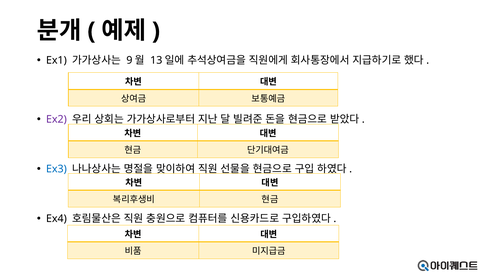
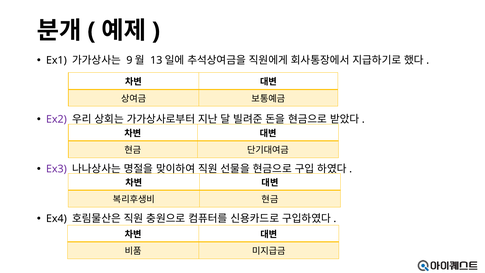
Ex3 colour: blue -> purple
